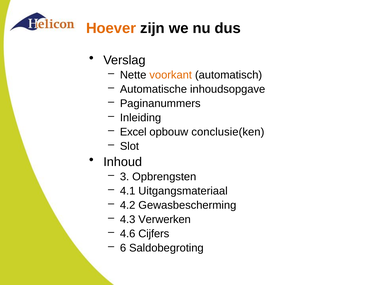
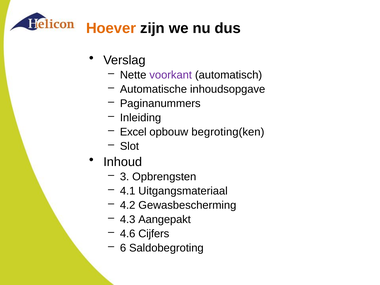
voorkant colour: orange -> purple
conclusie(ken: conclusie(ken -> begroting(ken
Verwerken: Verwerken -> Aangepakt
